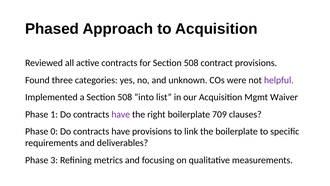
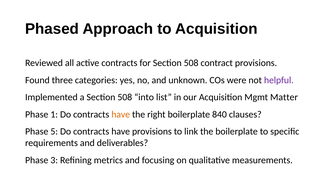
Waiver: Waiver -> Matter
have at (121, 114) colour: purple -> orange
709: 709 -> 840
0: 0 -> 5
